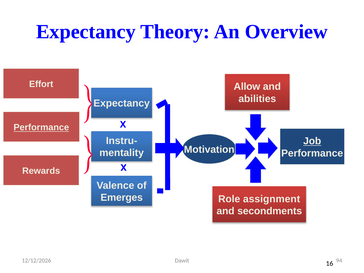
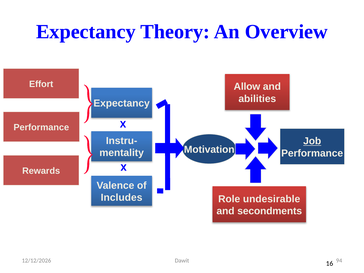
Performance at (41, 127) underline: present -> none
Emerges: Emerges -> Includes
assignment: assignment -> undesirable
